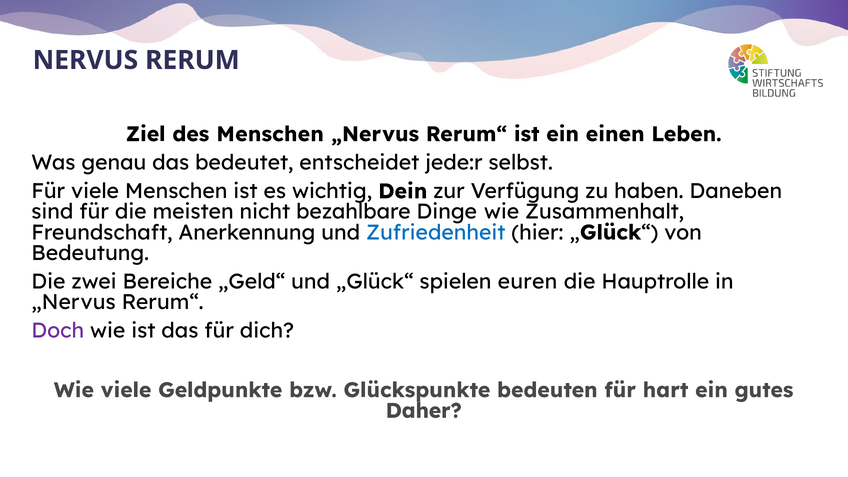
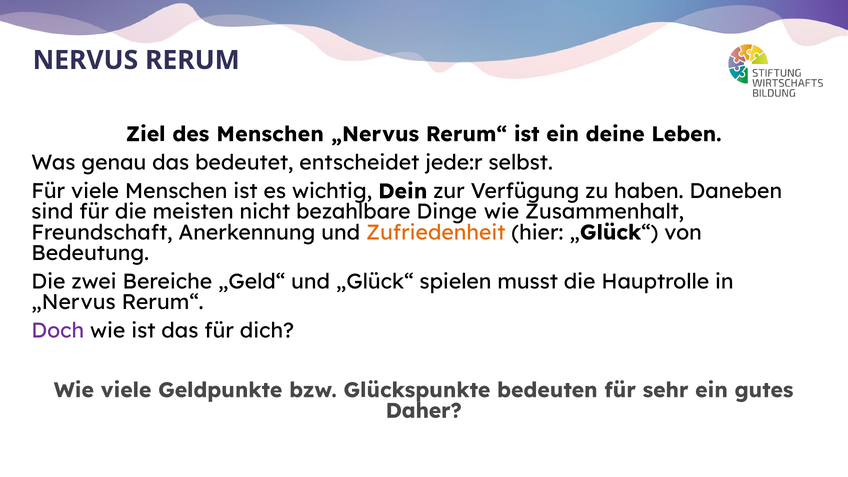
einen: einen -> deine
Zufriedenheit colour: blue -> orange
euren: euren -> musst
hart: hart -> sehr
